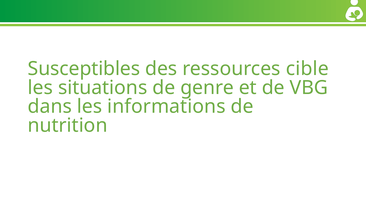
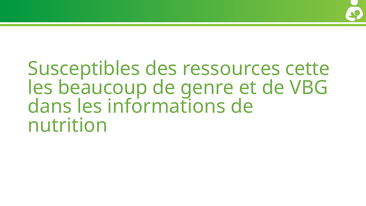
cible: cible -> cette
situations: situations -> beaucoup
